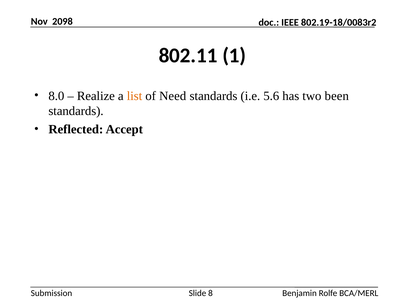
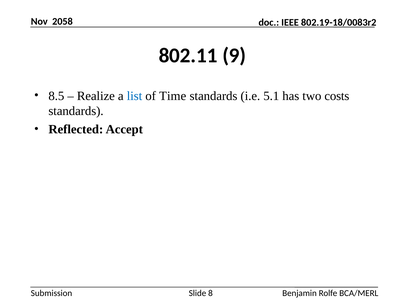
2098: 2098 -> 2058
1: 1 -> 9
8.0: 8.0 -> 8.5
list colour: orange -> blue
Need: Need -> Time
5.6: 5.6 -> 5.1
been: been -> costs
